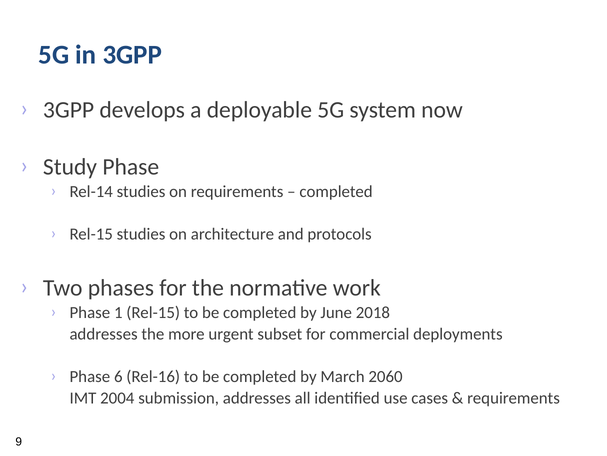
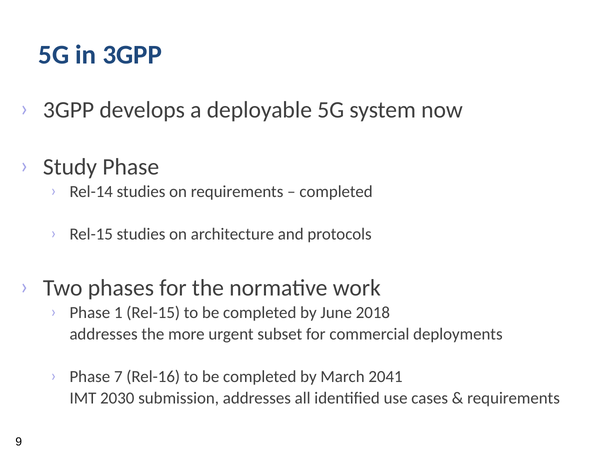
6: 6 -> 7
2060: 2060 -> 2041
2004: 2004 -> 2030
